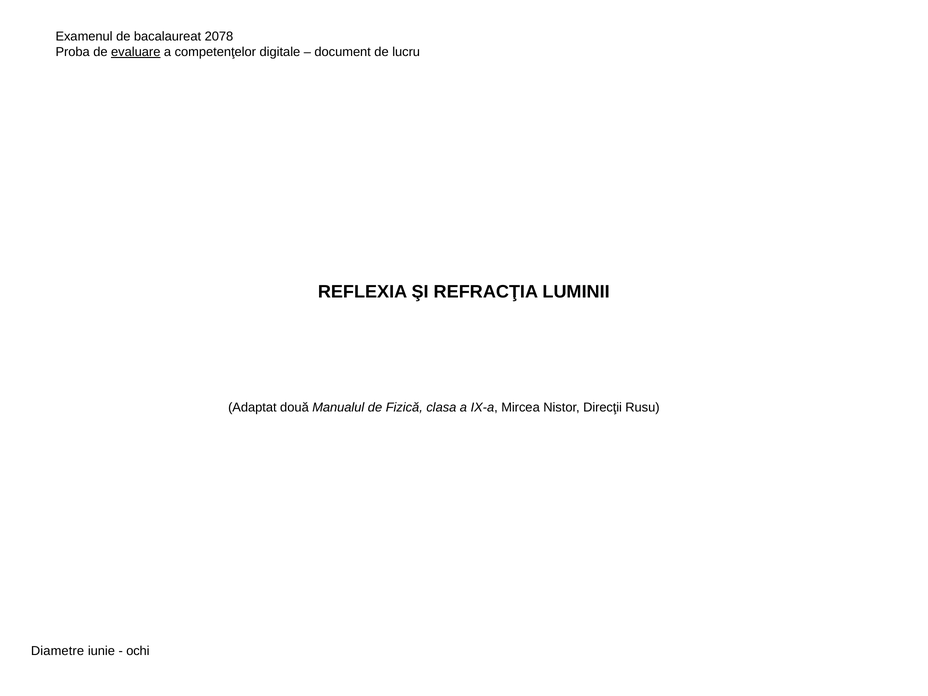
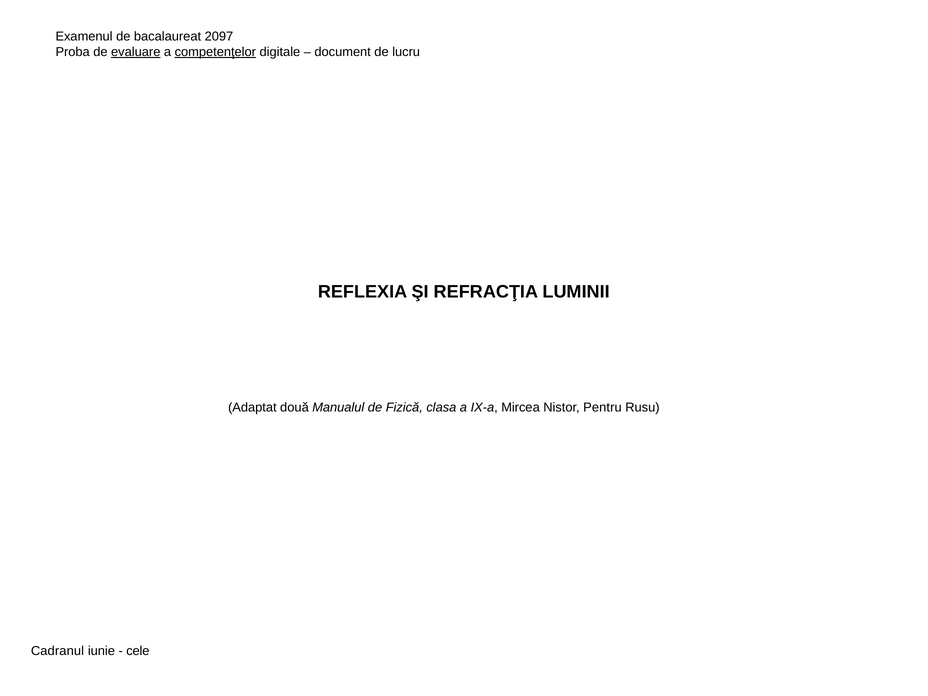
2078: 2078 -> 2097
competenţelor underline: none -> present
Direcţii: Direcţii -> Pentru
Diametre: Diametre -> Cadranul
ochi: ochi -> cele
